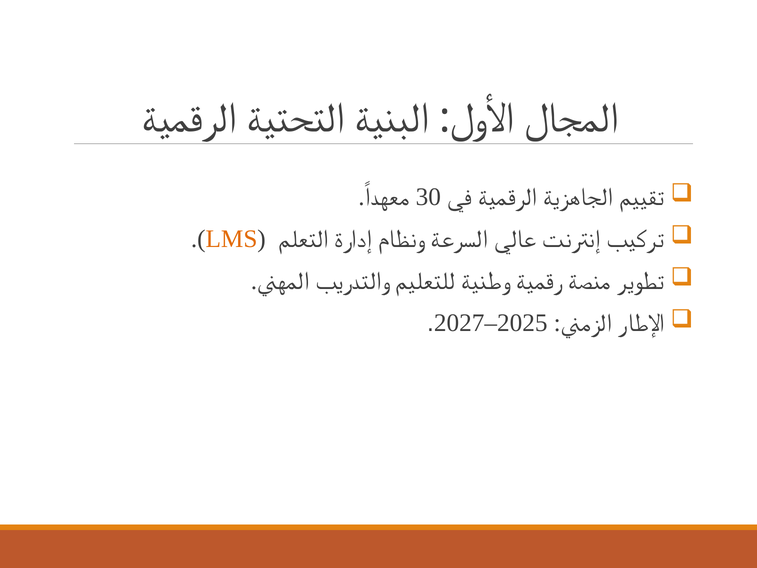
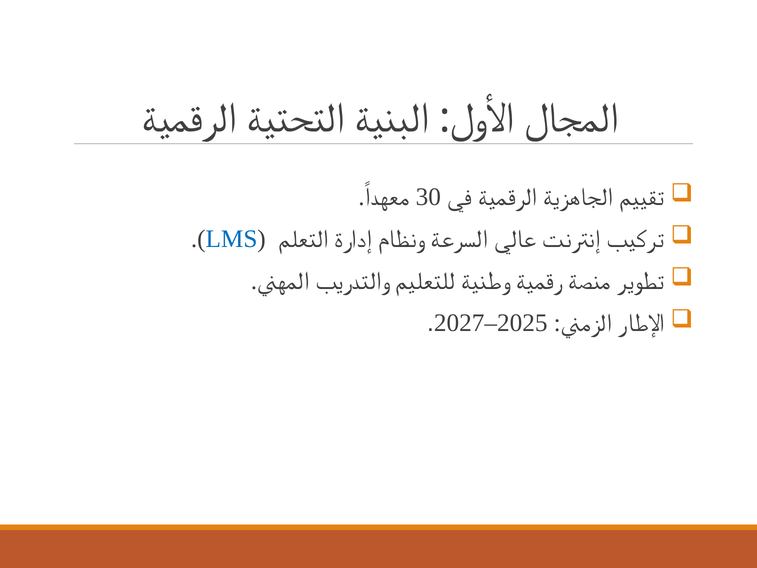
LMS colour: orange -> blue
